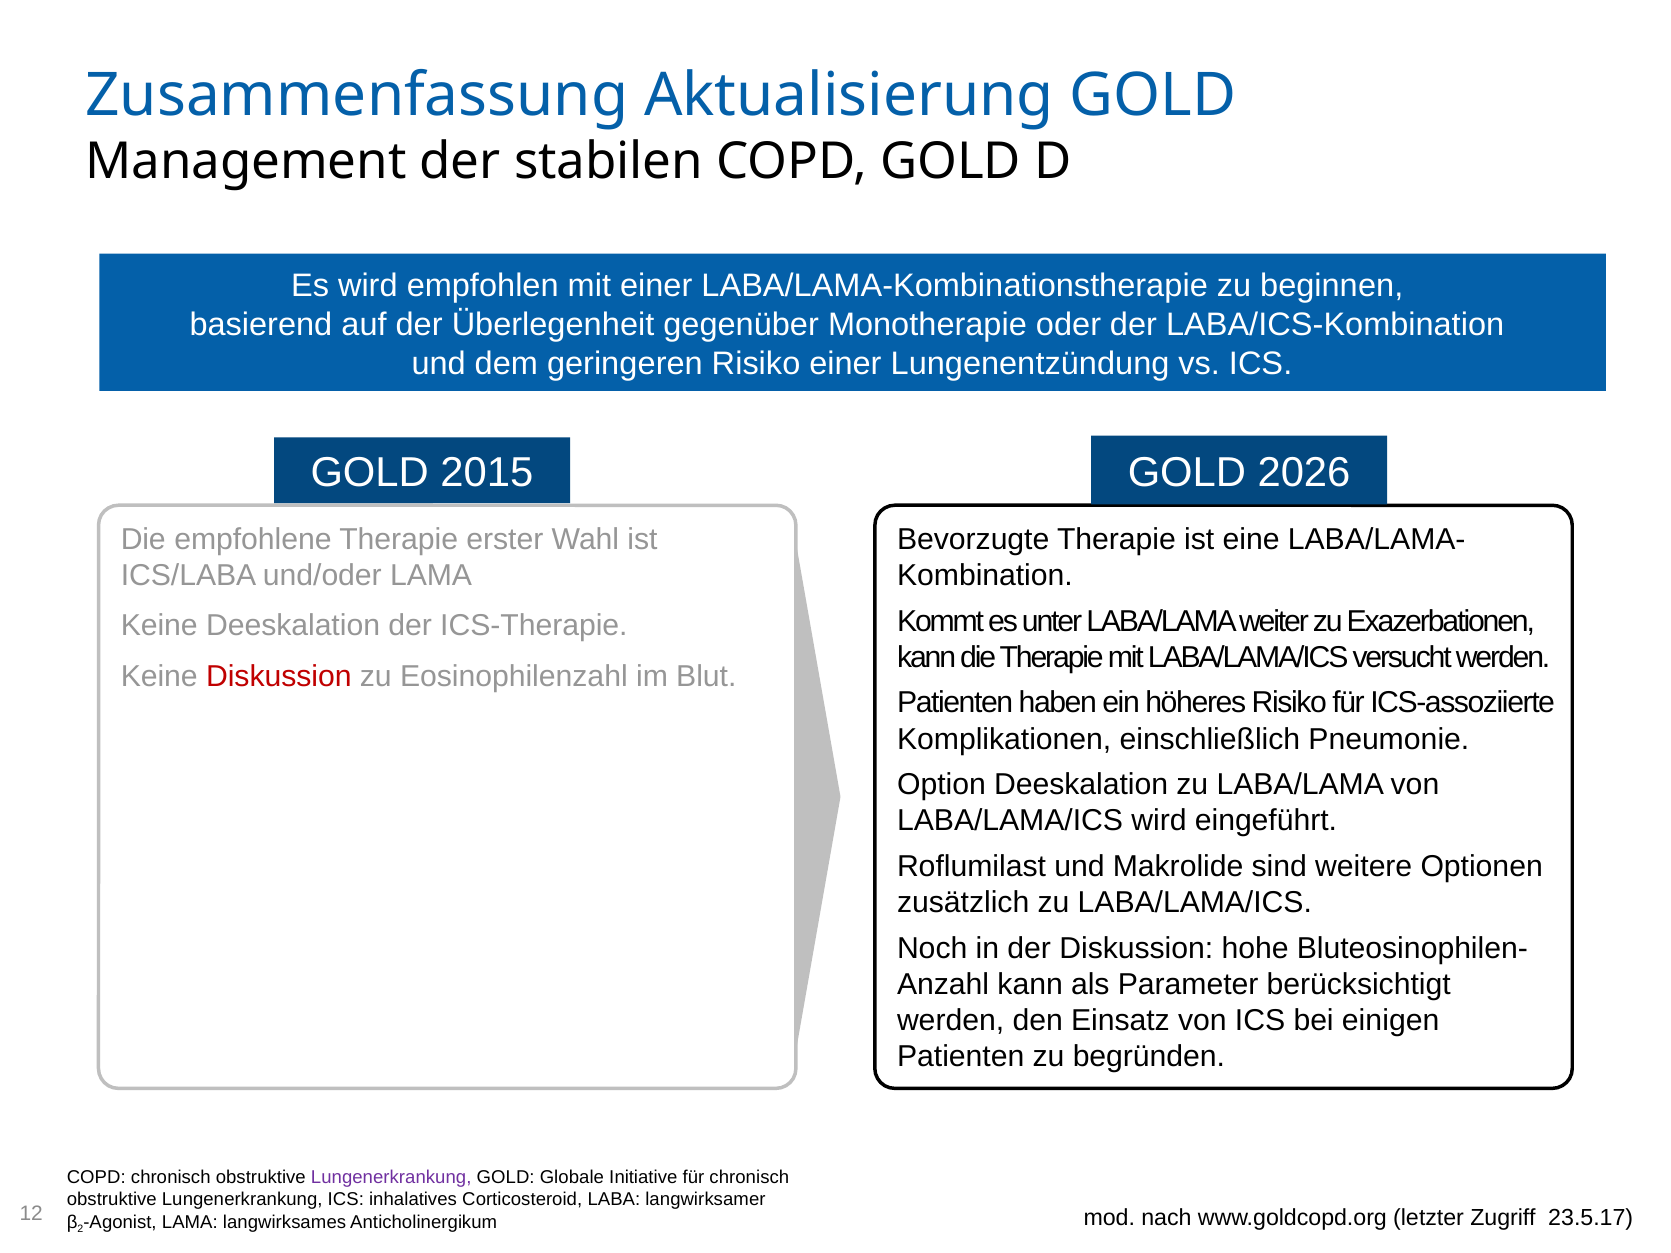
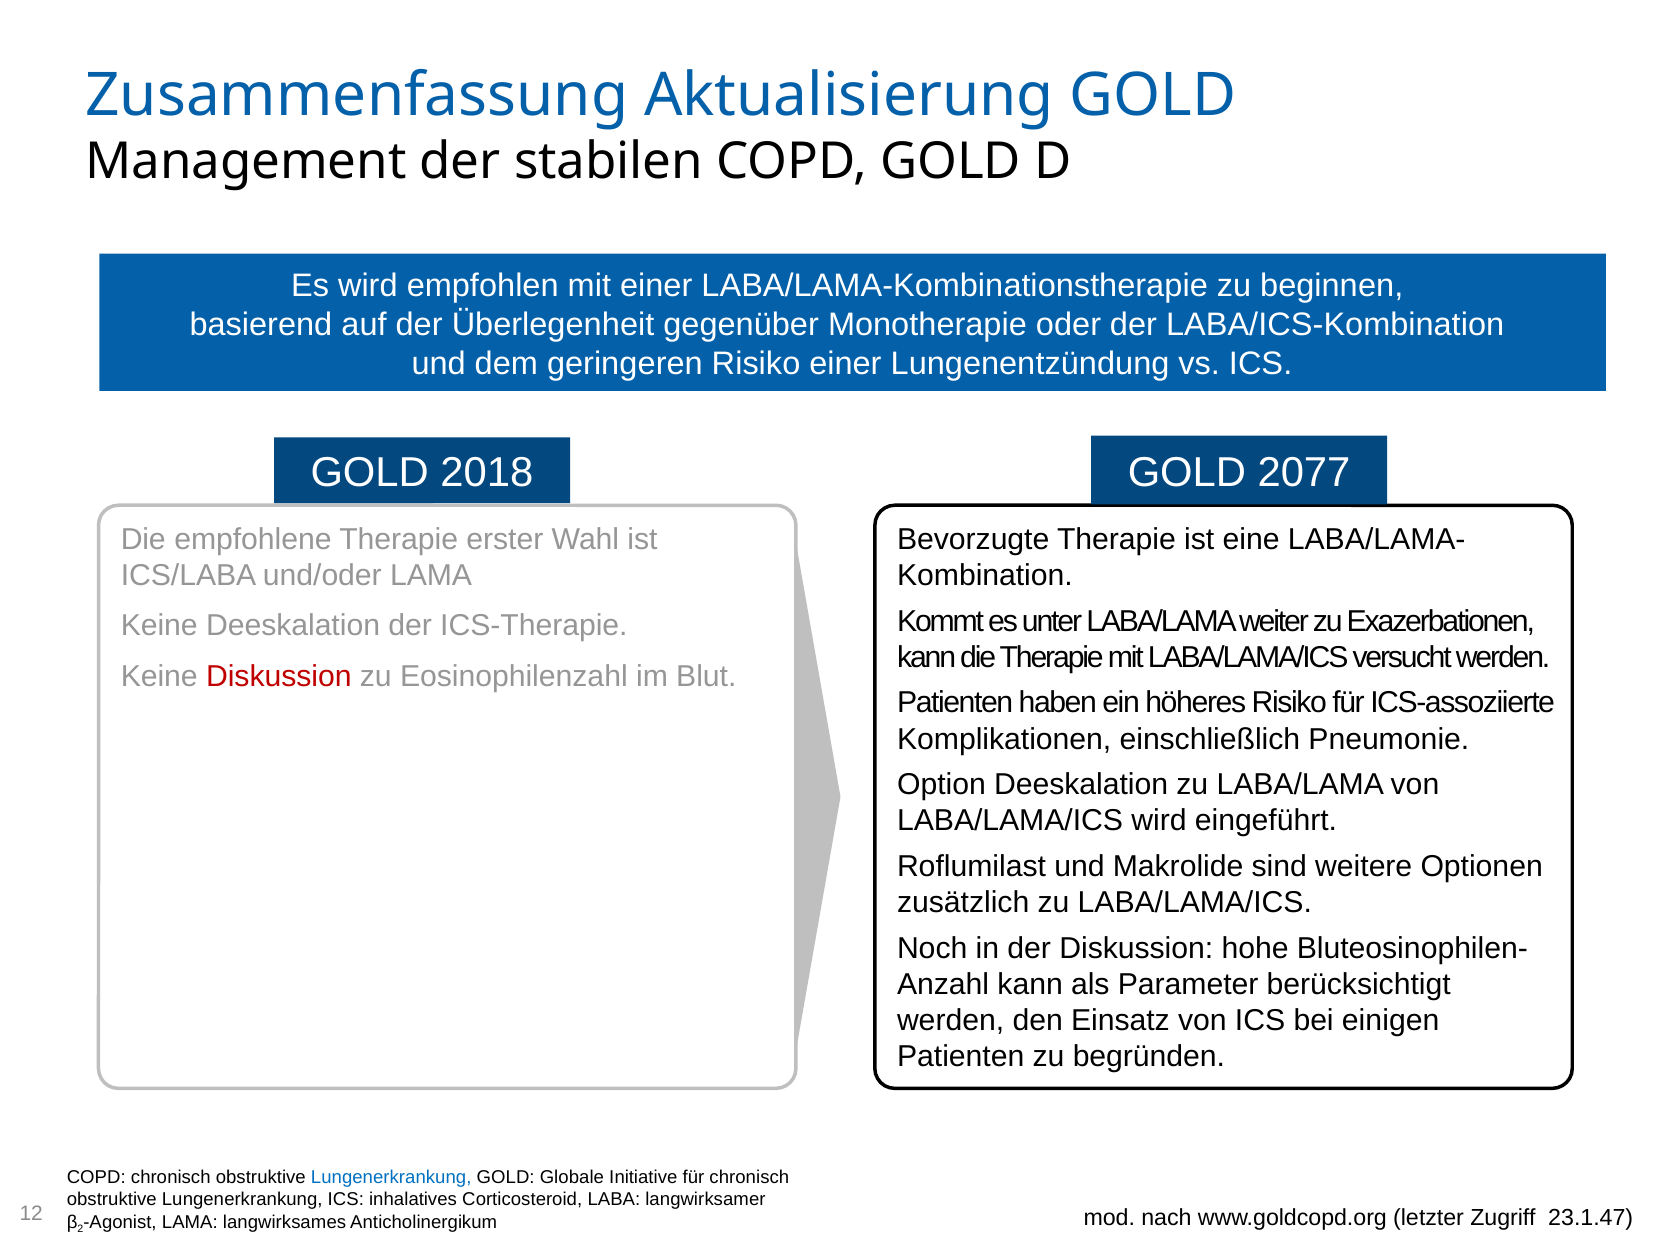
2026: 2026 -> 2077
2015: 2015 -> 2018
Lungenerkrankung at (391, 1178) colour: purple -> blue
23.5.17: 23.5.17 -> 23.1.47
